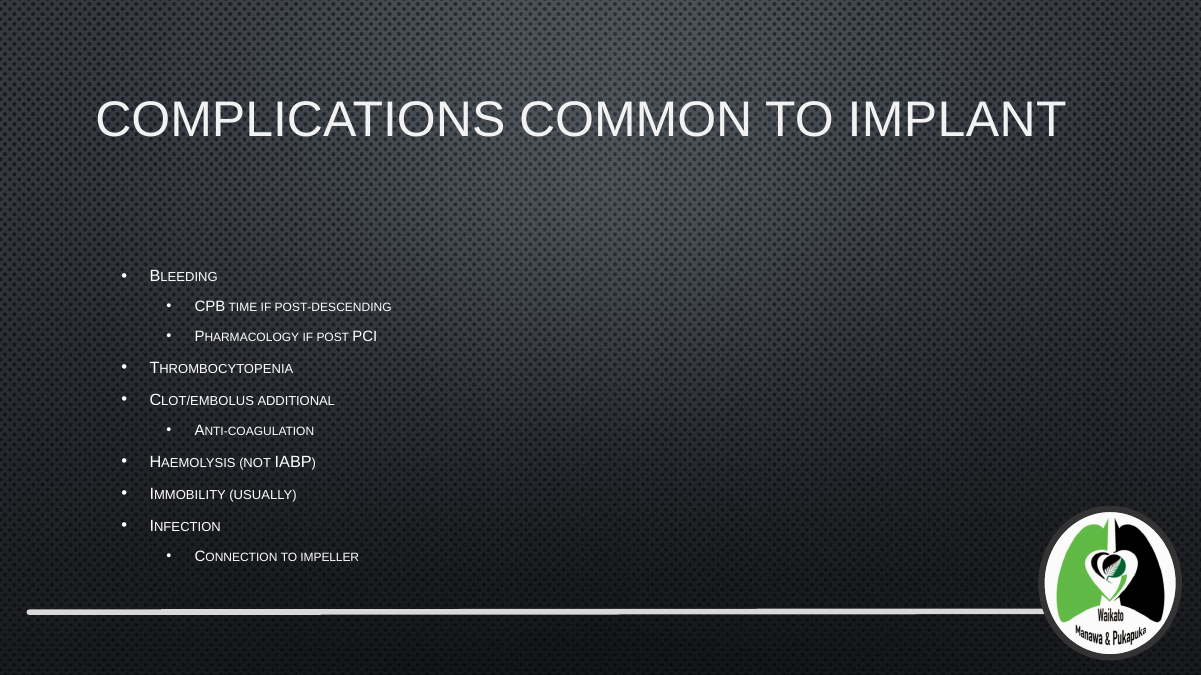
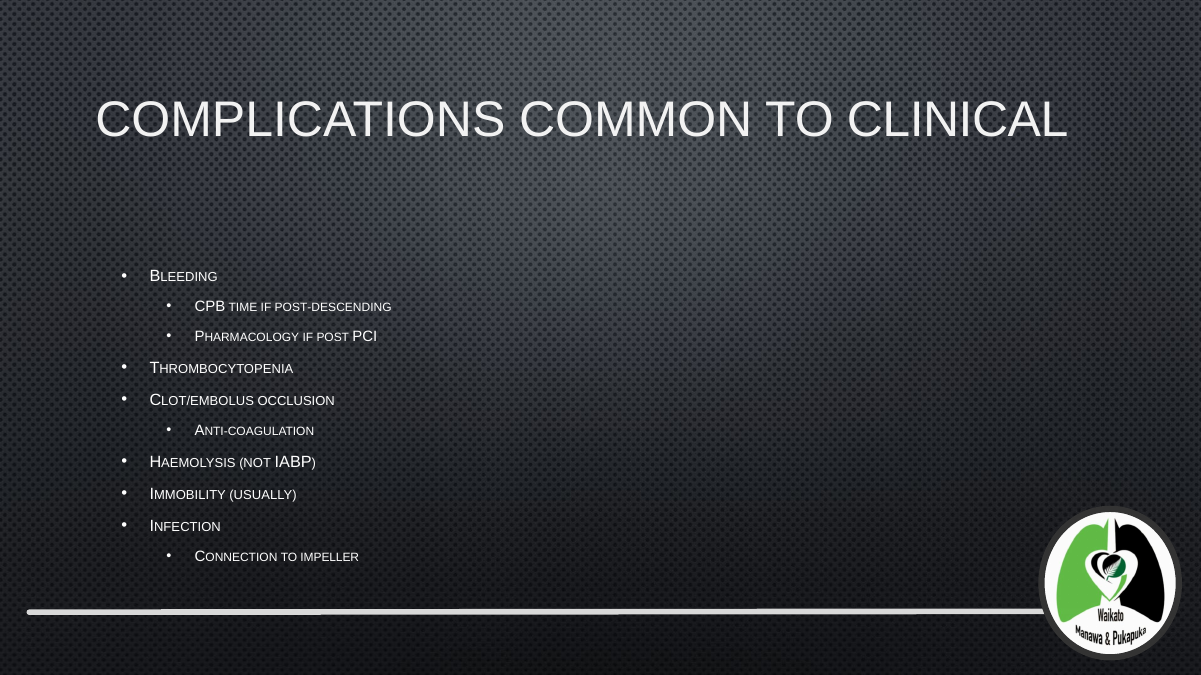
IMPLANT: IMPLANT -> CLINICAL
ADDITIONAL: ADDITIONAL -> OCCLUSION
